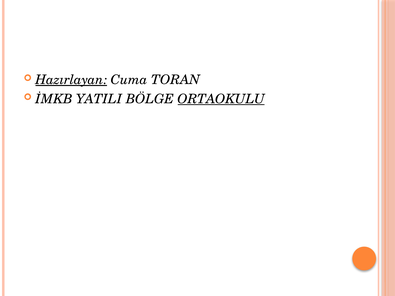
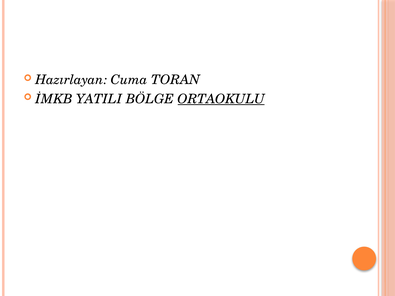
Hazırlayan underline: present -> none
